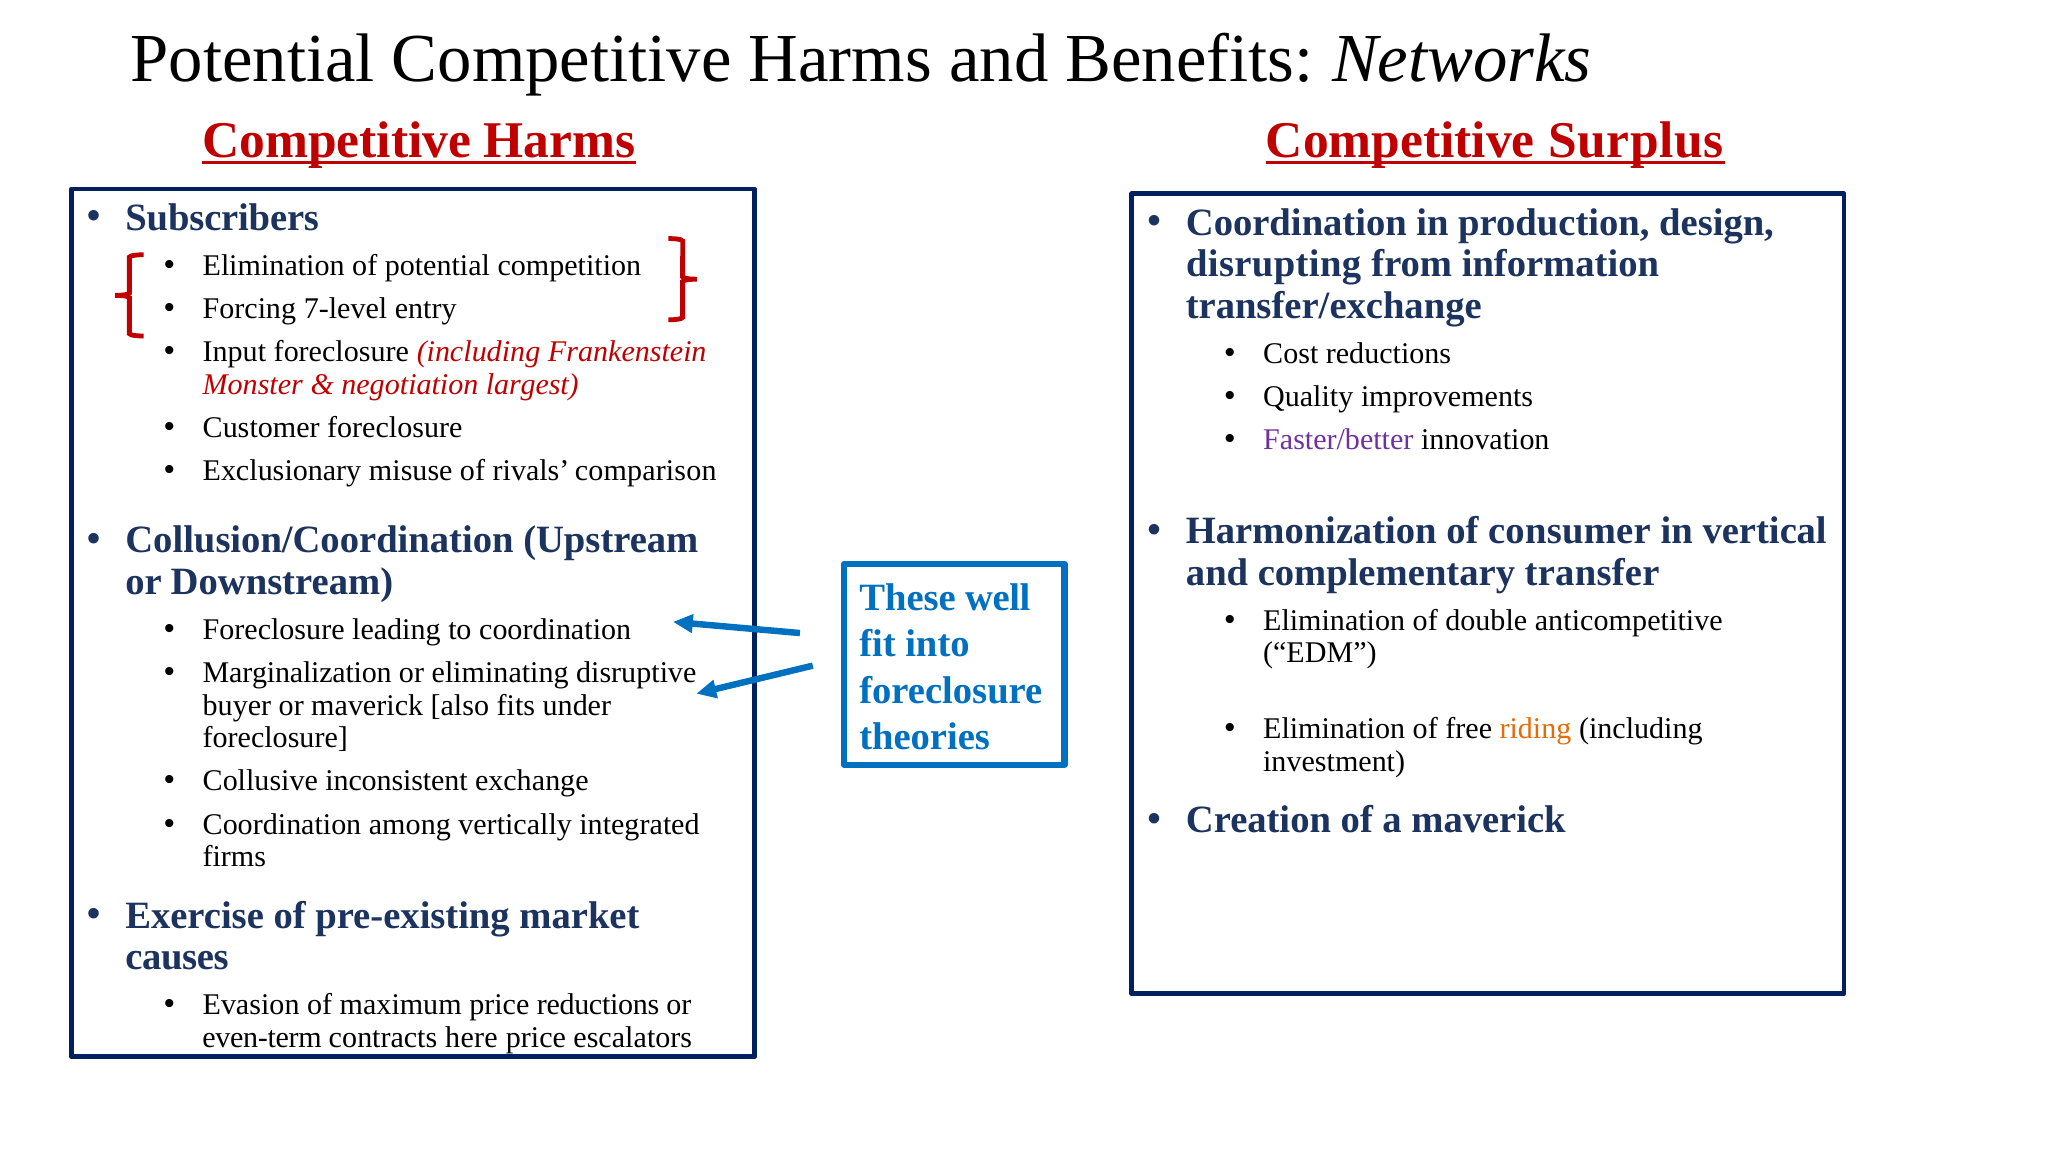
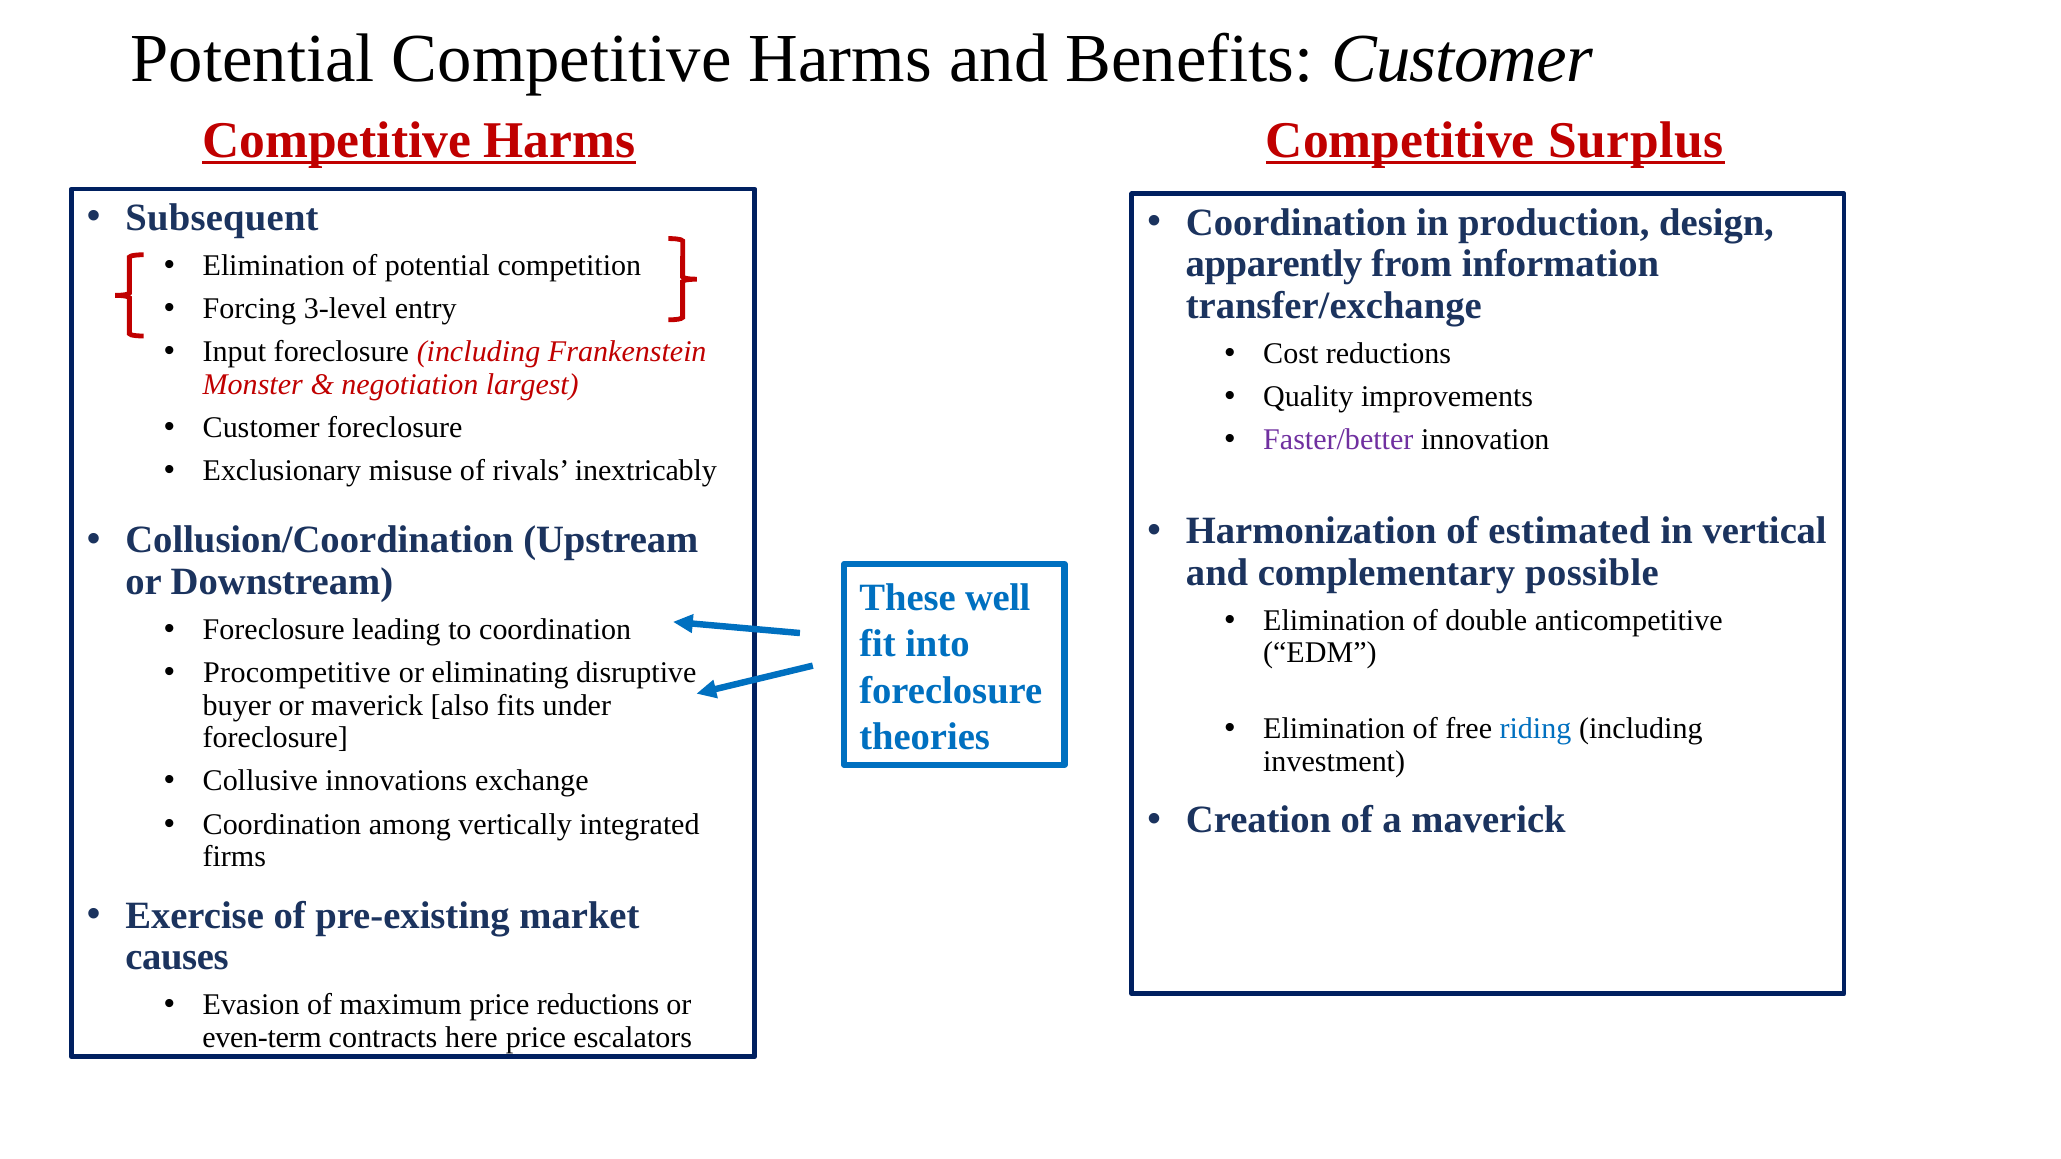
Benefits Networks: Networks -> Customer
Subscribers: Subscribers -> Subsequent
disrupting: disrupting -> apparently
7-level: 7-level -> 3-level
comparison: comparison -> inextricably
consumer: consumer -> estimated
transfer: transfer -> possible
Marginalization: Marginalization -> Procompetitive
riding colour: orange -> blue
inconsistent: inconsistent -> innovations
